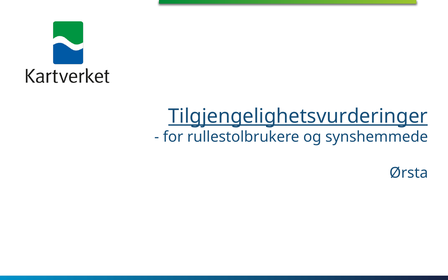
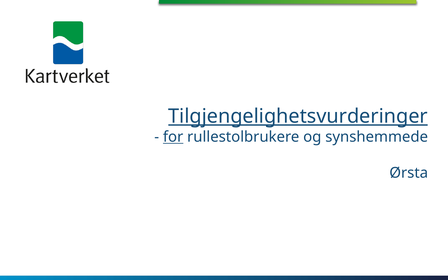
for underline: none -> present
